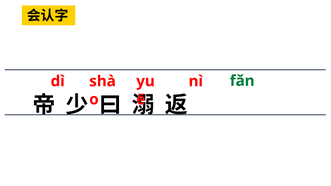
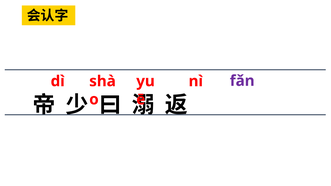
fǎn colour: green -> purple
